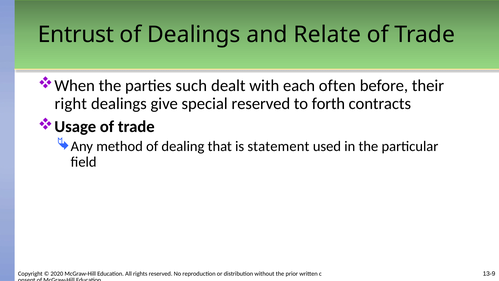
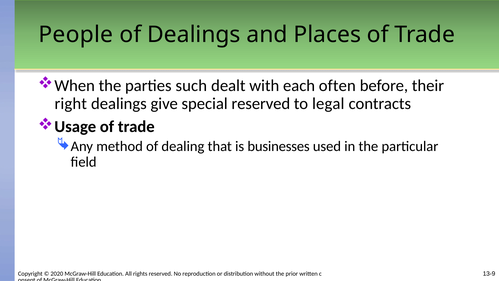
Entrust: Entrust -> People
Relate: Relate -> Places
forth: forth -> legal
statement: statement -> businesses
